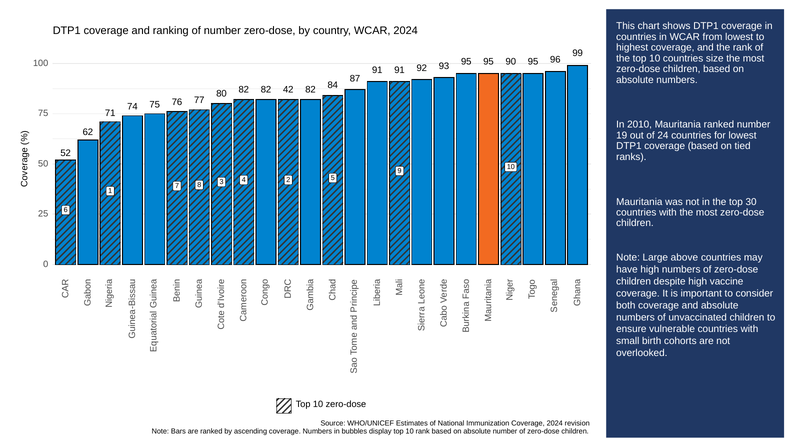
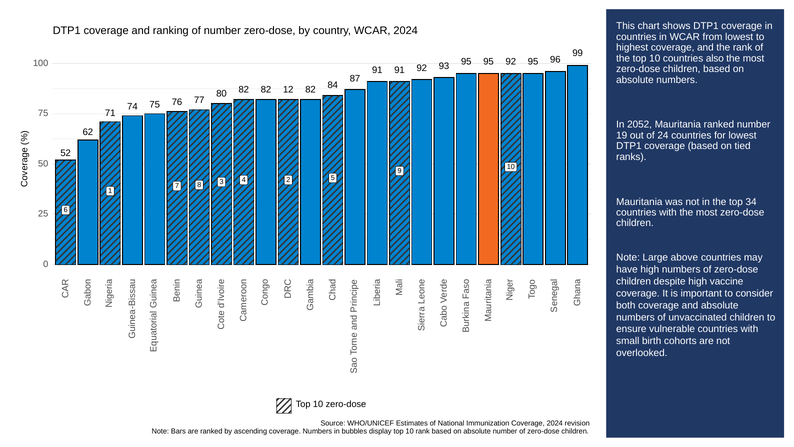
size: size -> also
93 90: 90 -> 92
42: 42 -> 12
2010: 2010 -> 2052
30: 30 -> 34
